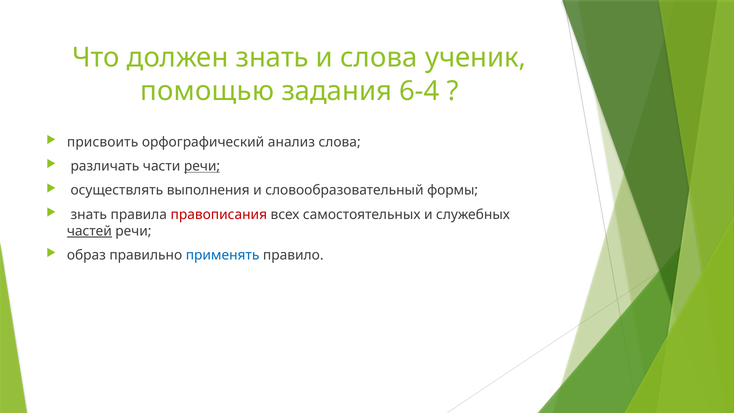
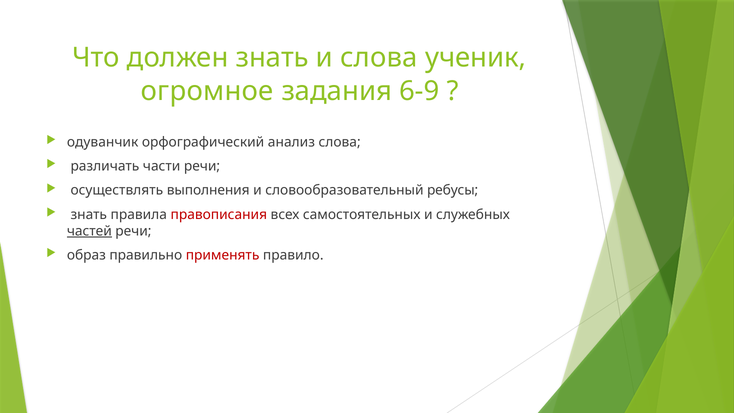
помощью: помощью -> огромное
6-4: 6-4 -> 6-9
присвоить: присвоить -> одуванчик
речи at (202, 166) underline: present -> none
формы: формы -> ребусы
применять colour: blue -> red
